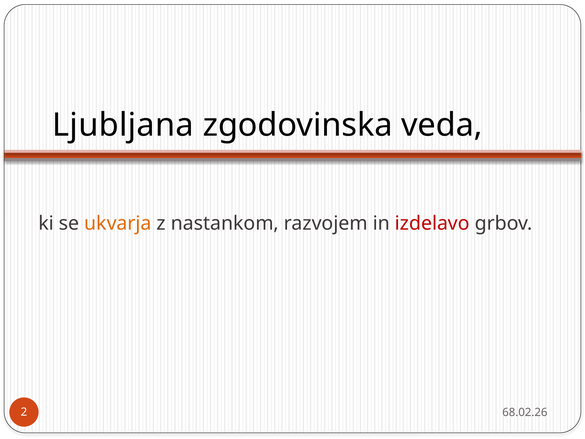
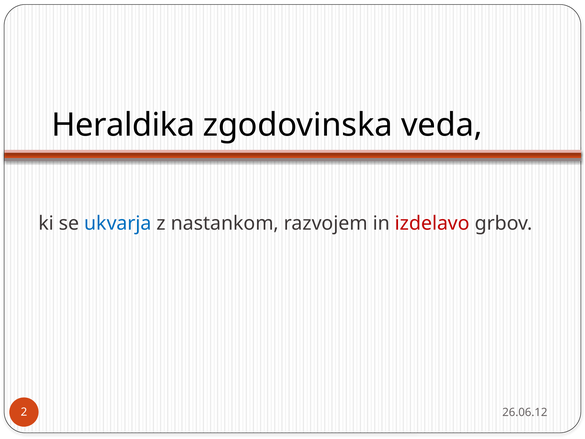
Ljubljana: Ljubljana -> Heraldika
ukvarja colour: orange -> blue
68.02.26: 68.02.26 -> 26.06.12
